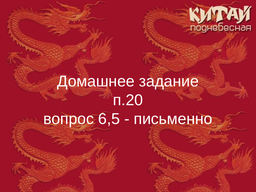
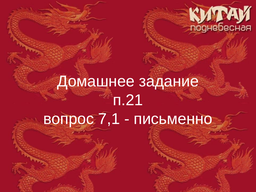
п.20: п.20 -> п.21
6,5: 6,5 -> 7,1
